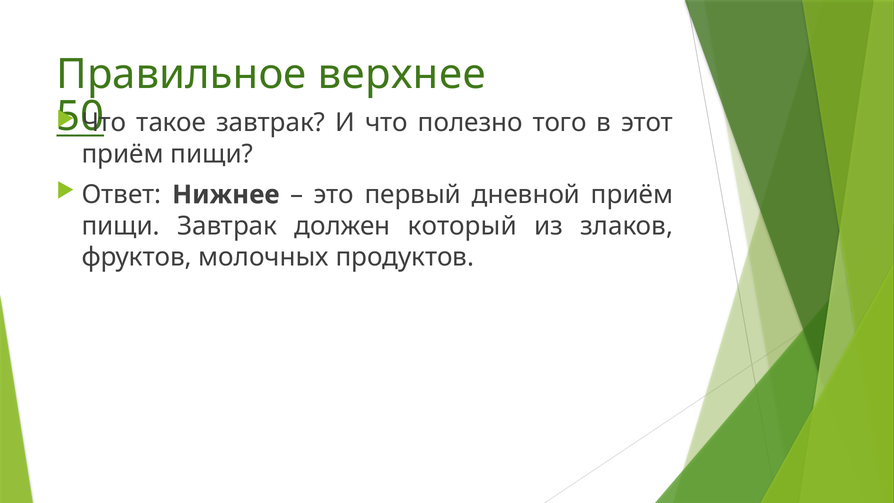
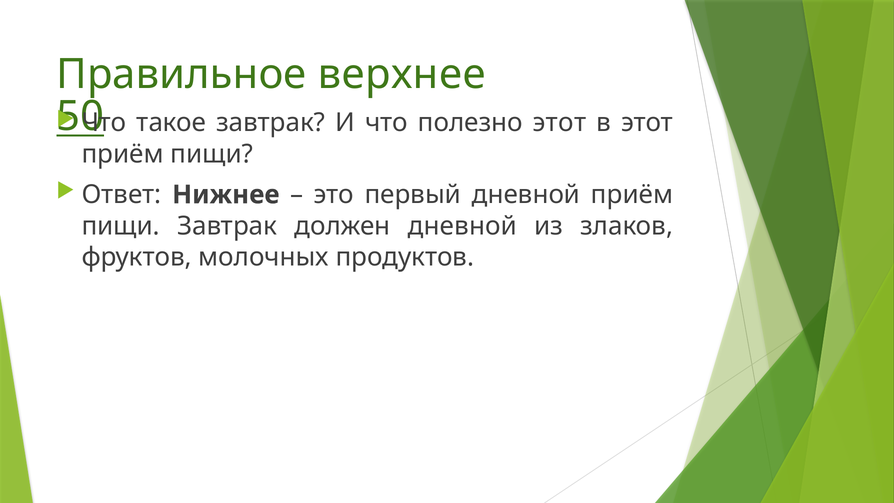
полезно того: того -> этот
должен который: который -> дневной
